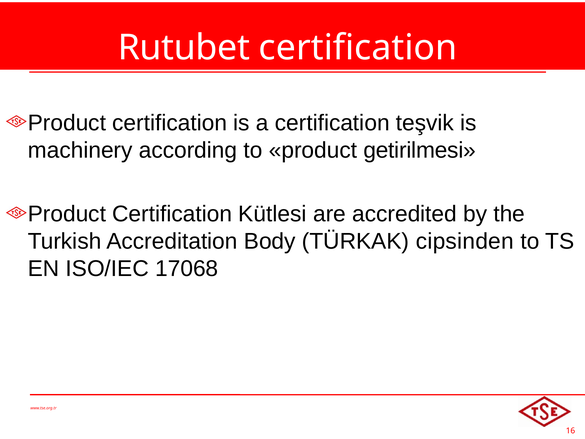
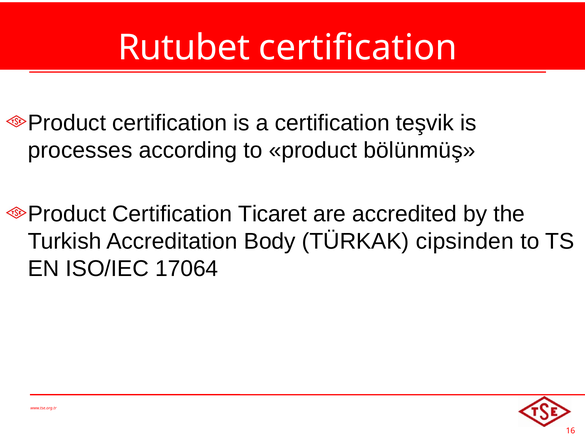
machinery: machinery -> processes
getirilmesi: getirilmesi -> bölünmüş
Kütlesi: Kütlesi -> Ticaret
17068: 17068 -> 17064
